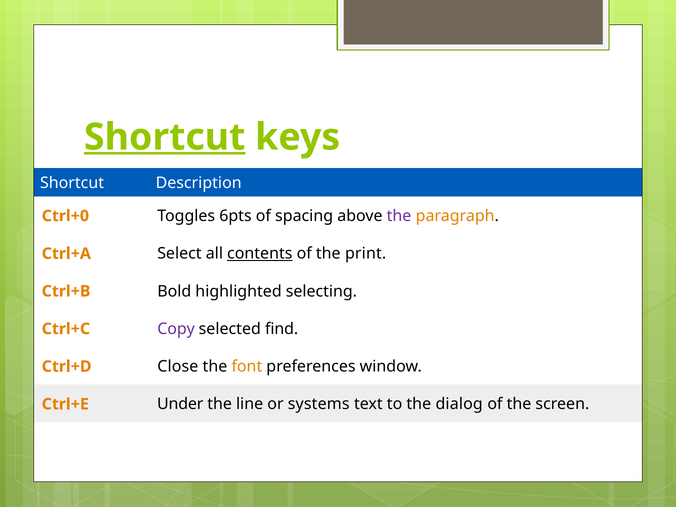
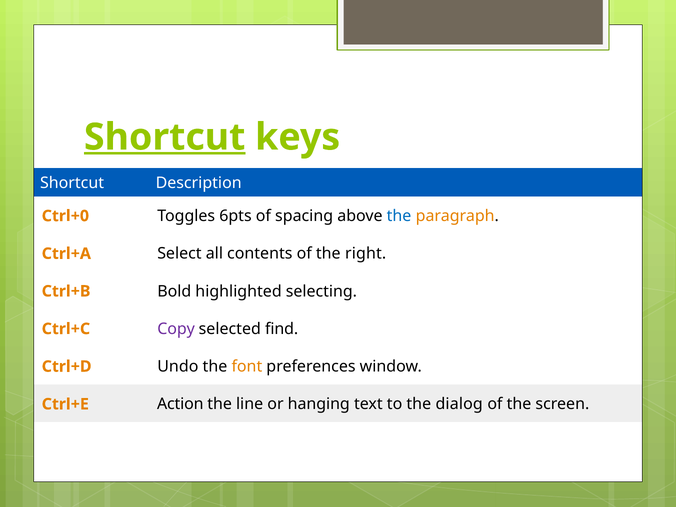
the at (399, 216) colour: purple -> blue
contents underline: present -> none
print: print -> right
Close: Close -> Undo
Under: Under -> Action
systems: systems -> hanging
